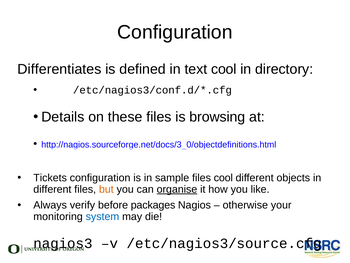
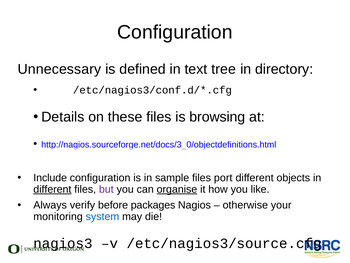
Differentiates: Differentiates -> Unnecessary
text cool: cool -> tree
Tickets: Tickets -> Include
files cool: cool -> port
different at (52, 189) underline: none -> present
but colour: orange -> purple
